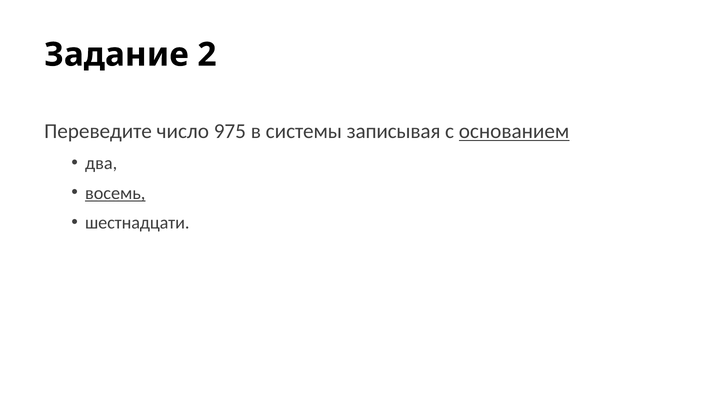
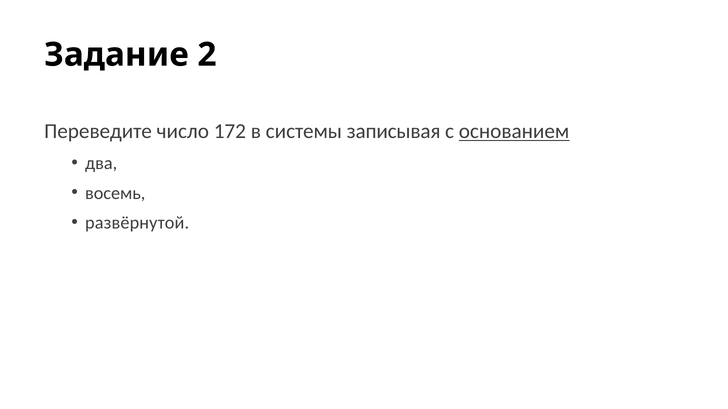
975: 975 -> 172
восемь underline: present -> none
шестнадцати: шестнадцати -> развёрнутой
